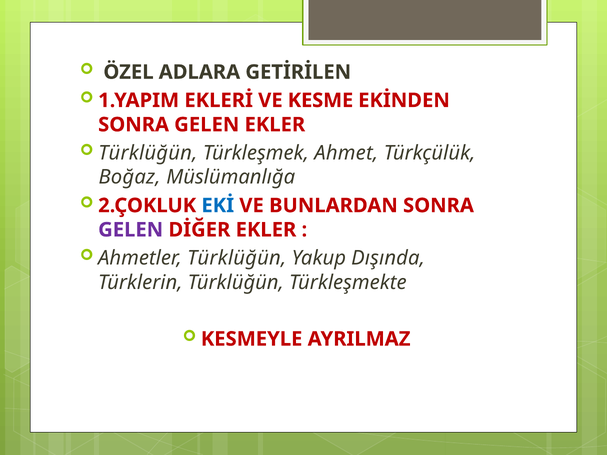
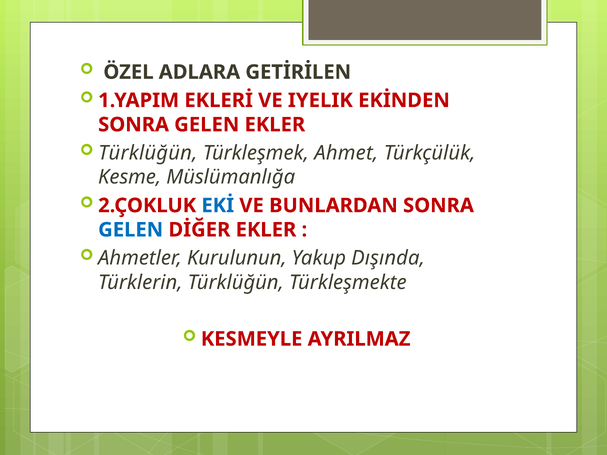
KESME: KESME -> IYELIK
Boğaz: Boğaz -> Kesme
GELEN at (131, 230) colour: purple -> blue
Ahmetler Türklüğün: Türklüğün -> Kurulunun
